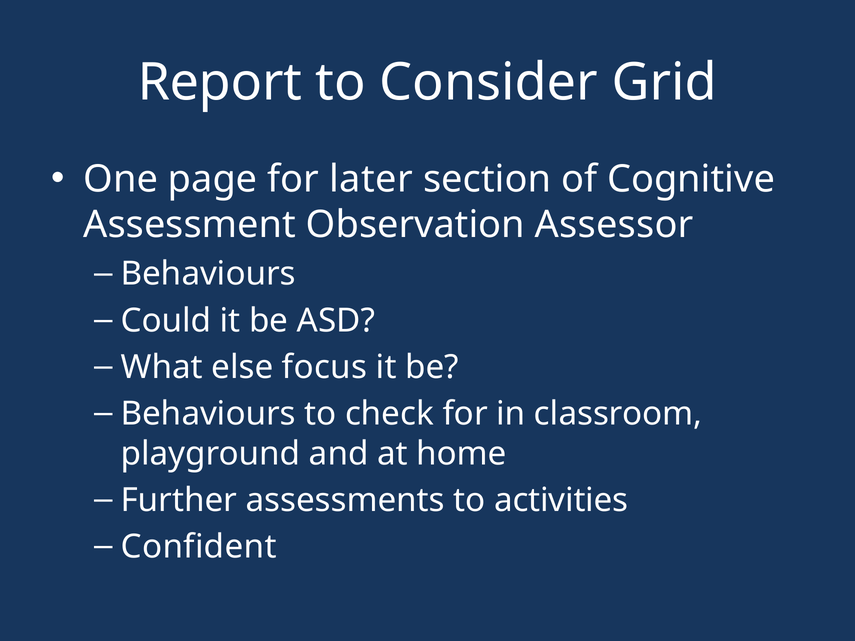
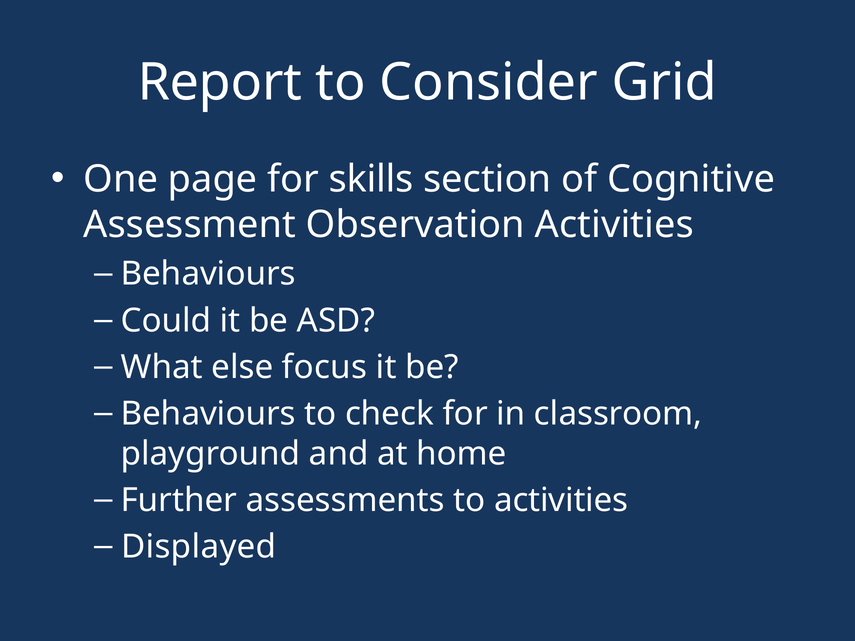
later: later -> skills
Observation Assessor: Assessor -> Activities
Confident: Confident -> Displayed
